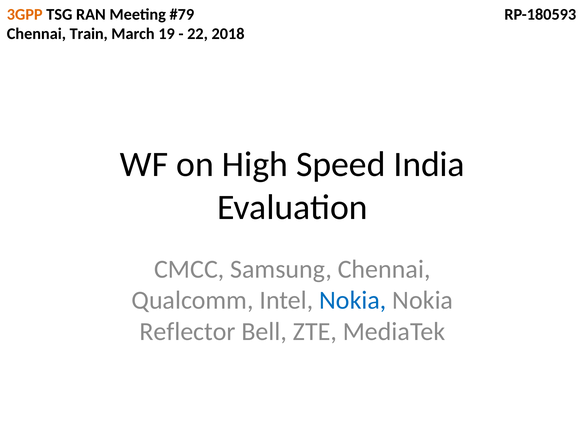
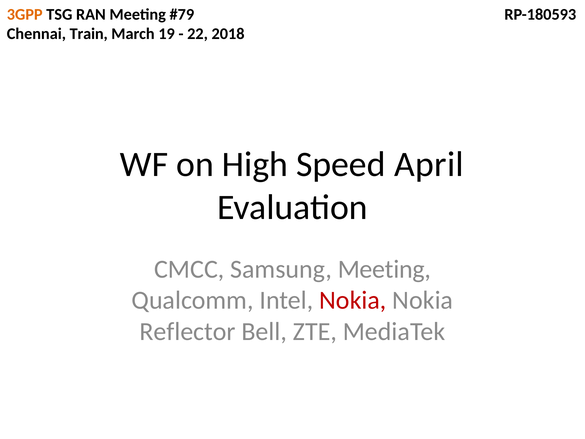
India: India -> April
Samsung Chennai: Chennai -> Meeting
Nokia at (353, 300) colour: blue -> red
